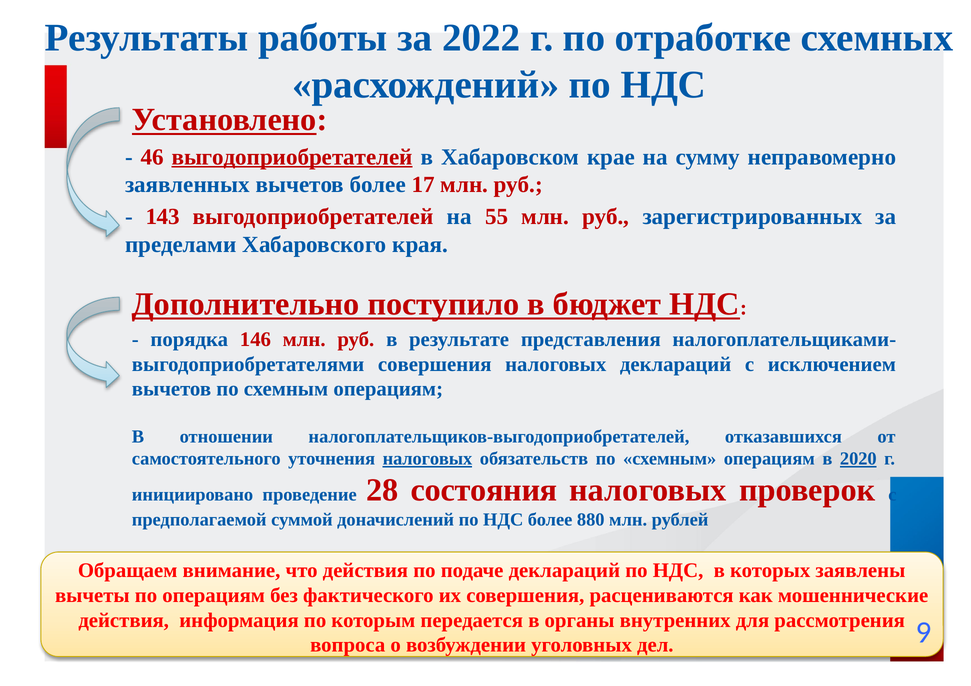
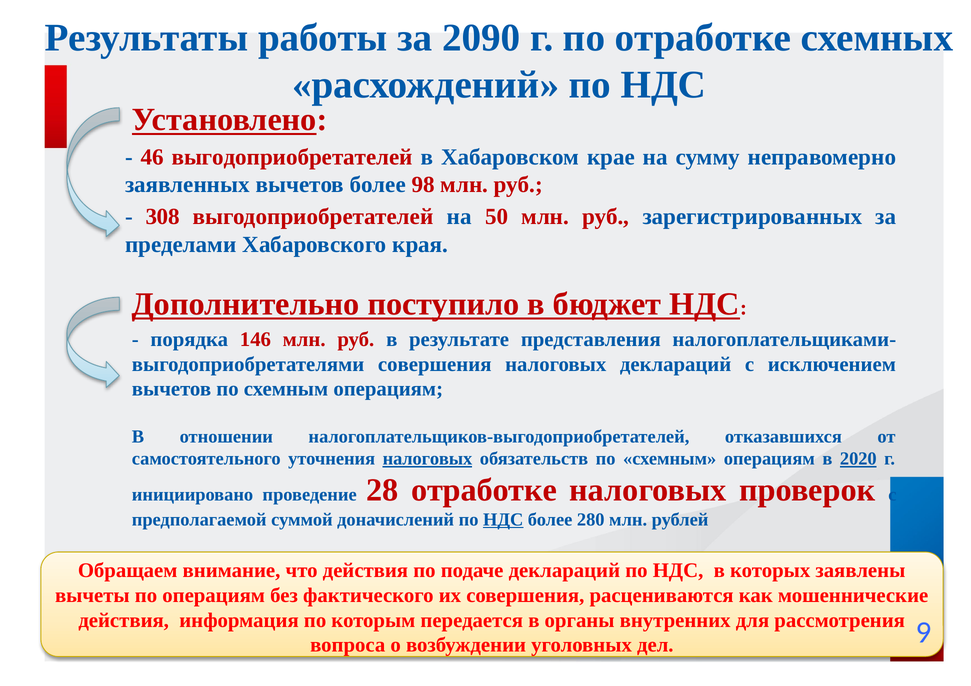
2022: 2022 -> 2090
выгодоприобретателей at (292, 157) underline: present -> none
17: 17 -> 98
143: 143 -> 308
55: 55 -> 50
28 состояния: состояния -> отработке
НДС at (503, 520) underline: none -> present
880: 880 -> 280
